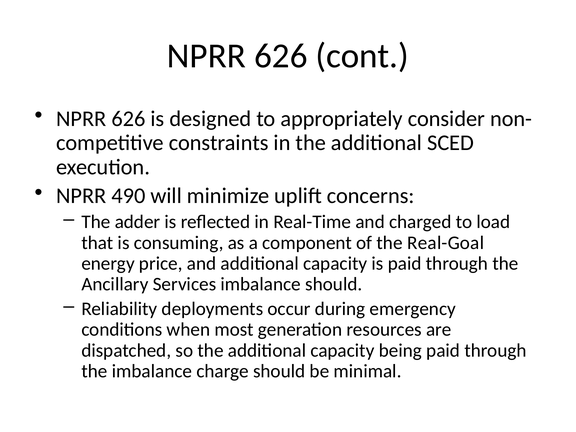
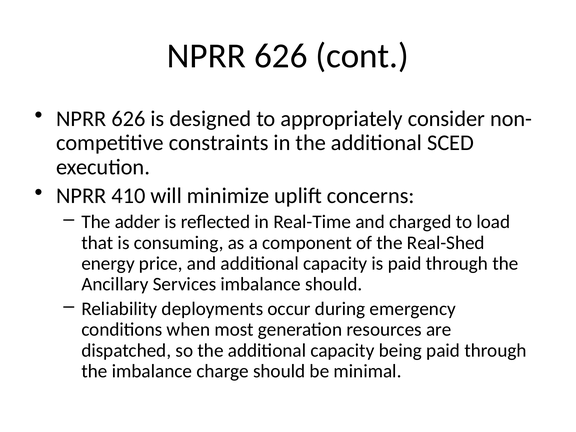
490: 490 -> 410
Real-Goal: Real-Goal -> Real-Shed
